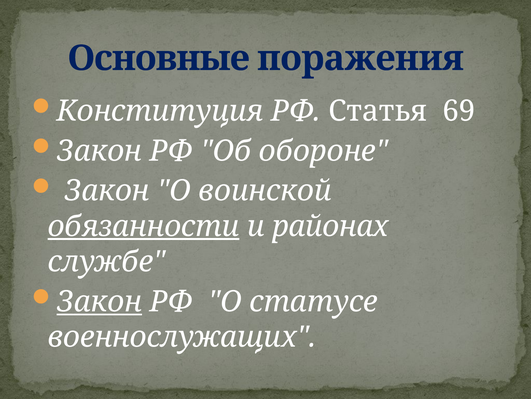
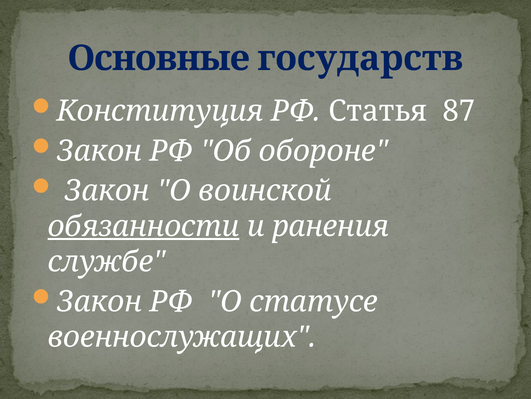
поражения: поражения -> государств
69: 69 -> 87
районах: районах -> ранения
Закон at (99, 301) underline: present -> none
